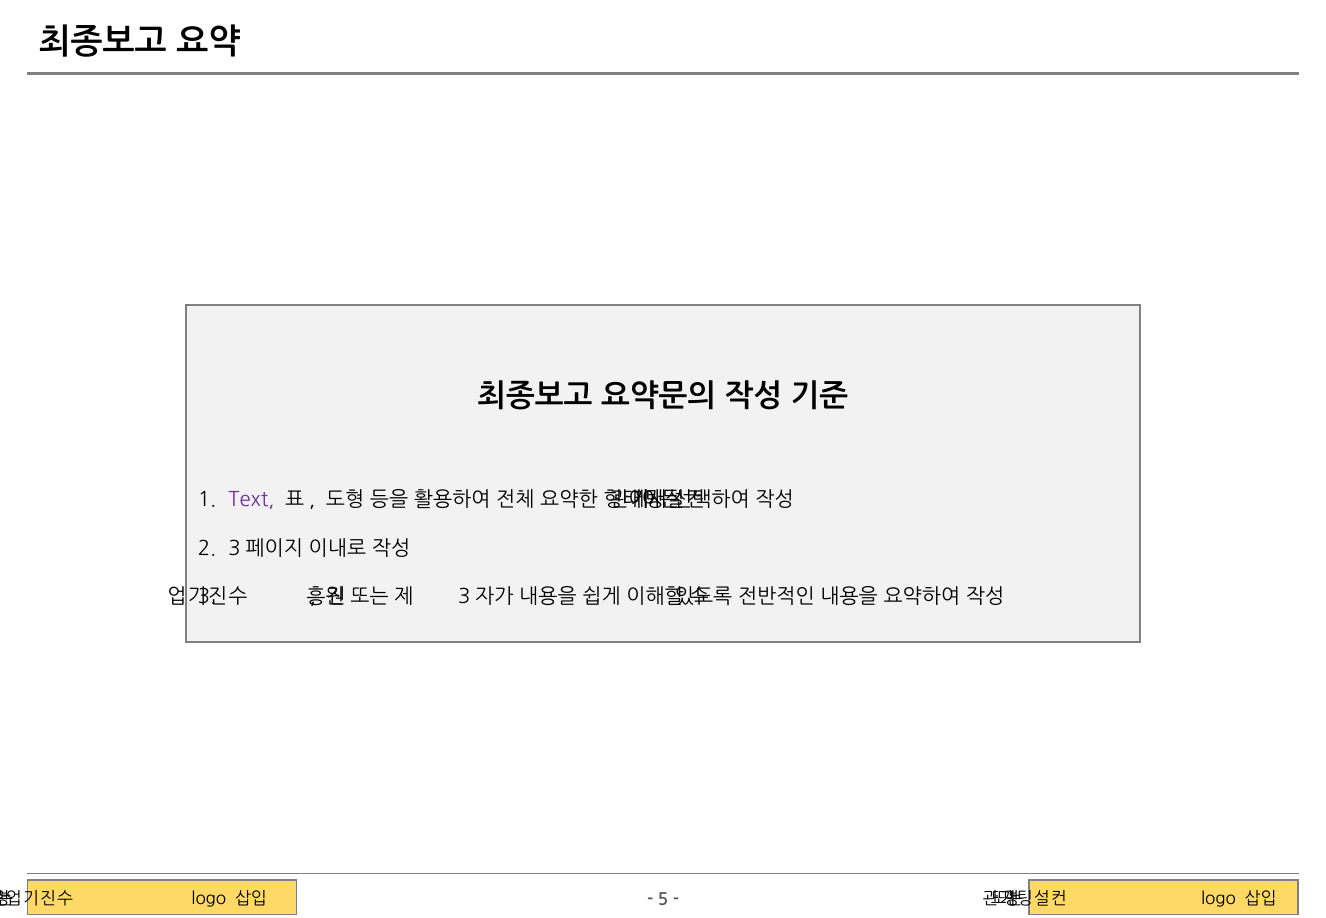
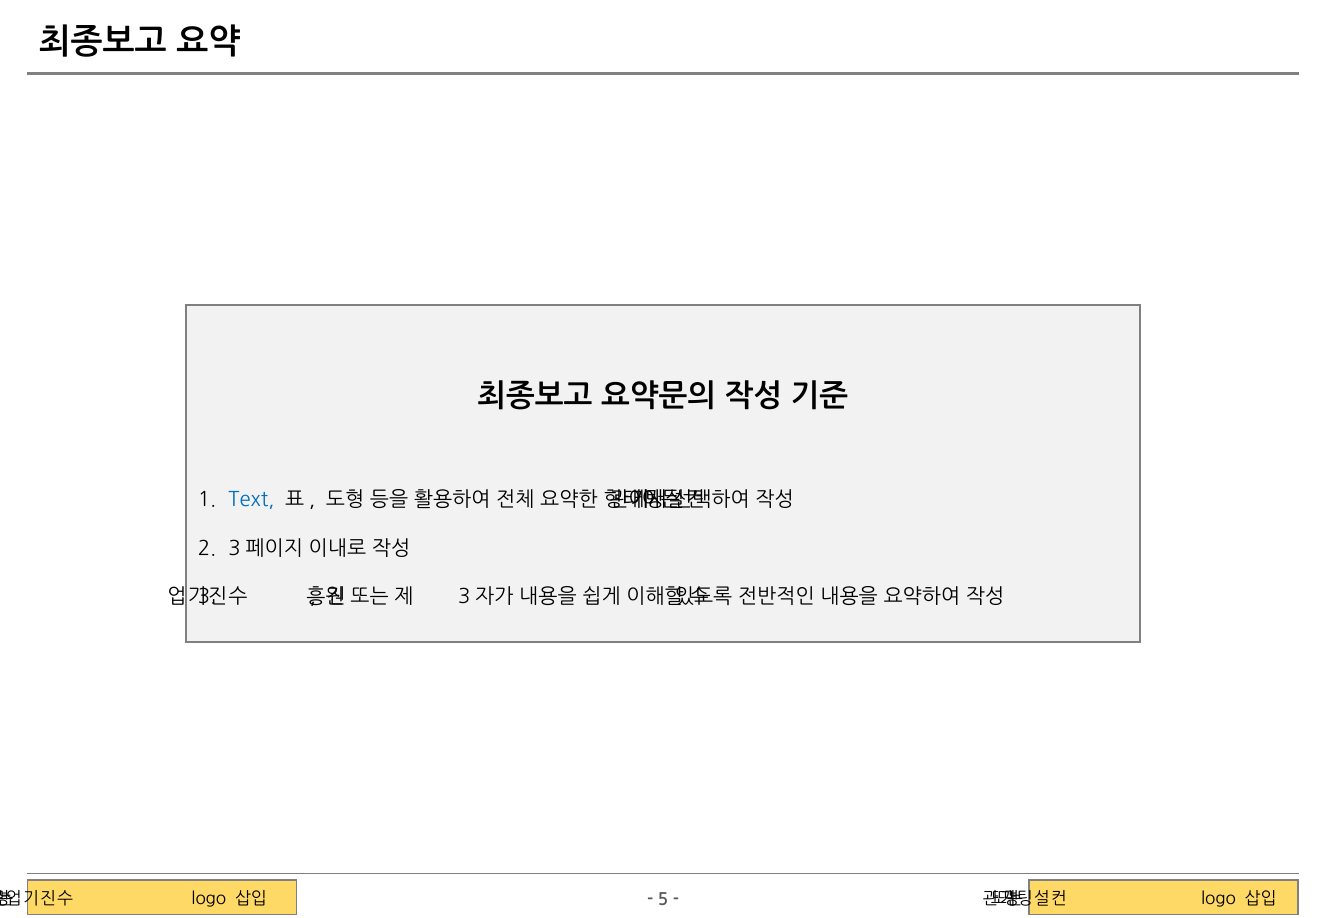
Text colour: purple -> blue
